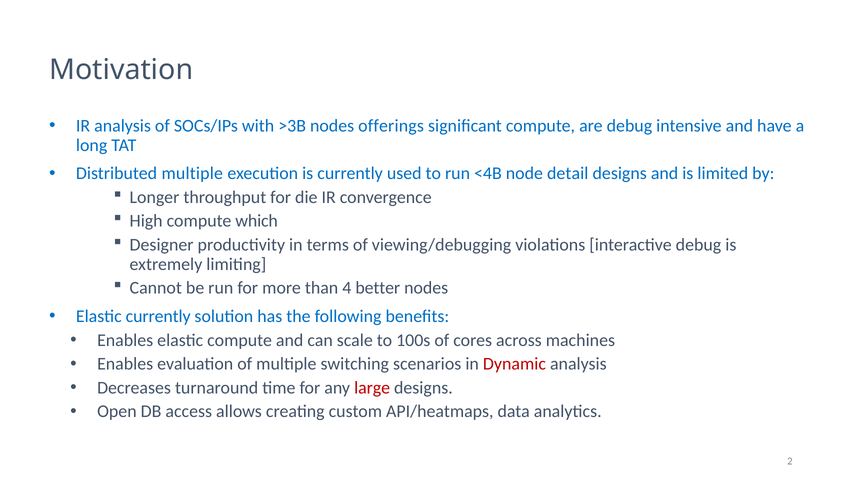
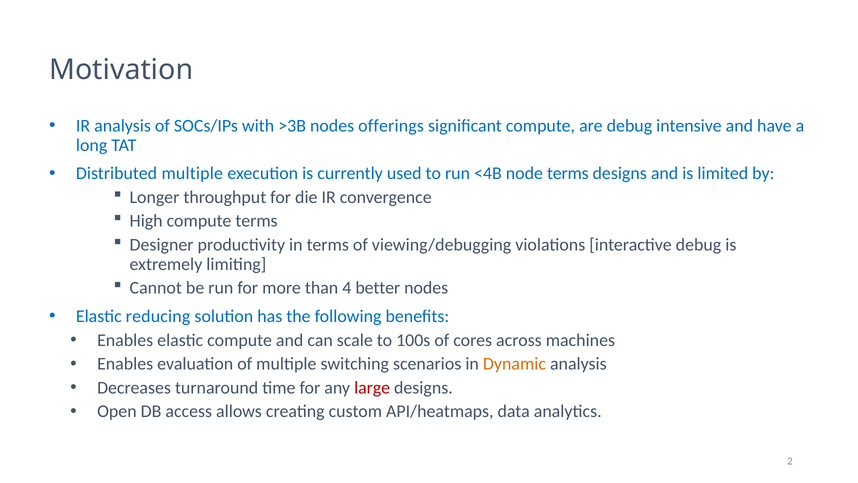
node detail: detail -> terms
compute which: which -> terms
Elastic currently: currently -> reducing
Dynamic colour: red -> orange
